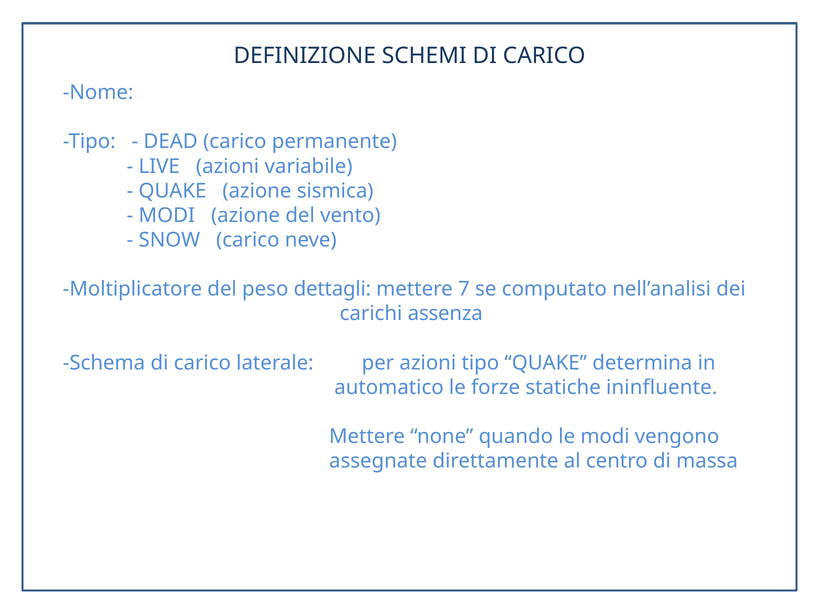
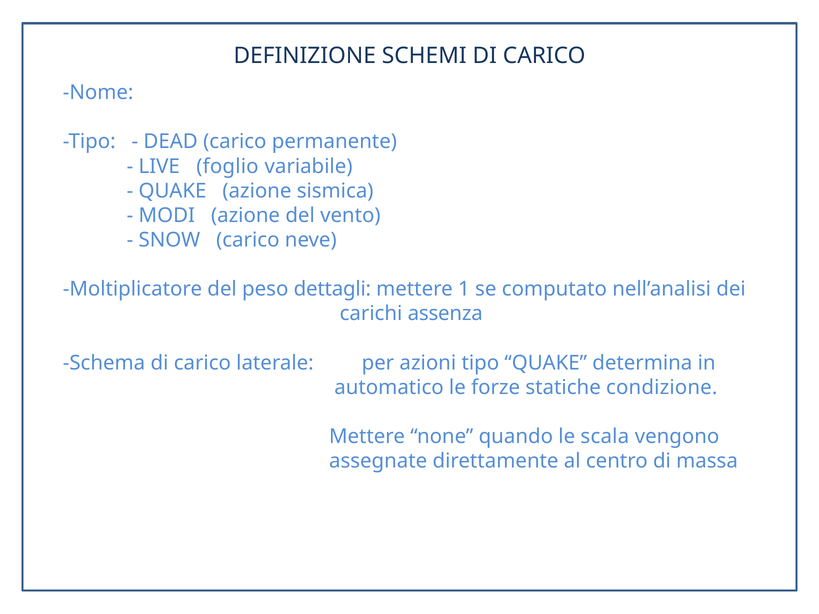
LIVE azioni: azioni -> foglio
7: 7 -> 1
ininfluente: ininfluente -> condizione
le modi: modi -> scala
